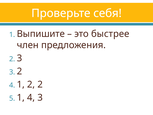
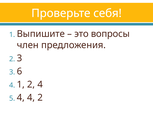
быстрее: быстрее -> вопросы
3 2: 2 -> 6
2 2: 2 -> 4
5 1: 1 -> 4
4 3: 3 -> 2
